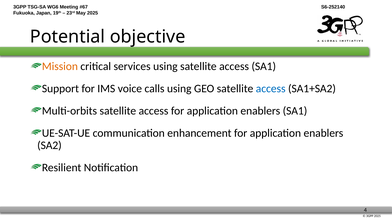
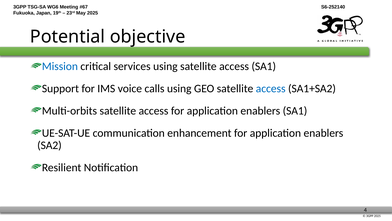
Mission colour: orange -> blue
